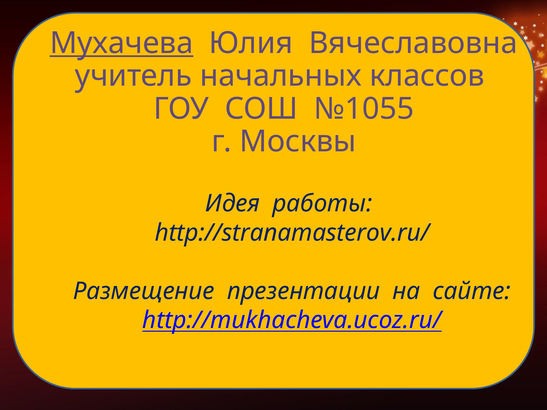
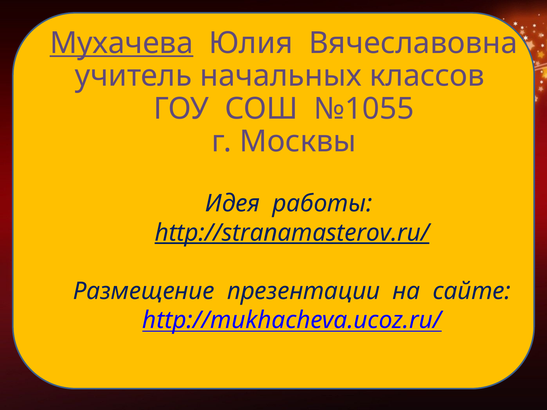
http://stranamasterov.ru/ underline: none -> present
